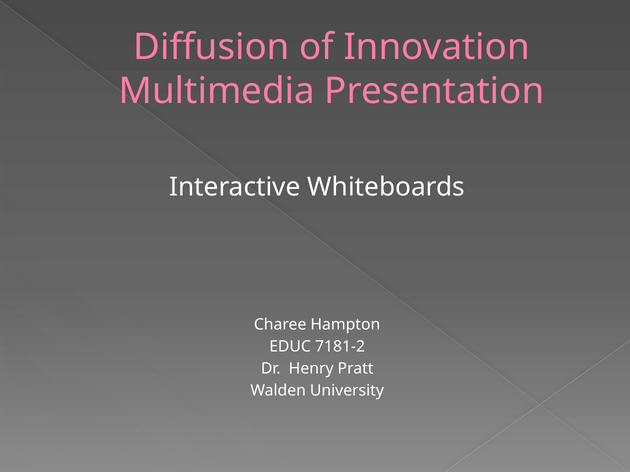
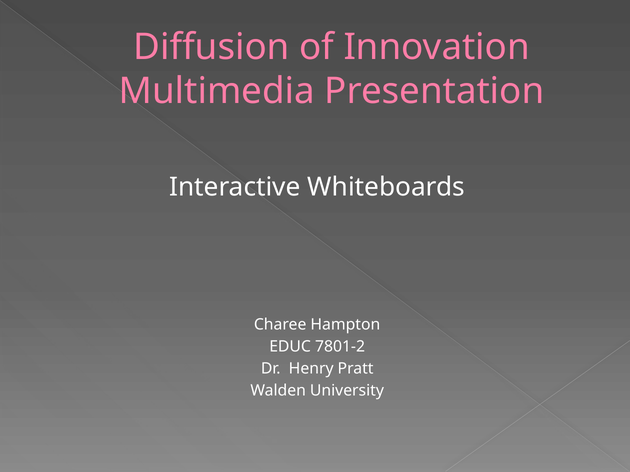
7181-2: 7181-2 -> 7801-2
